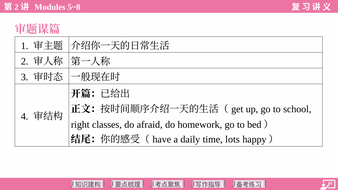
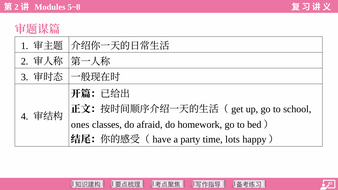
right: right -> ones
daily: daily -> party
